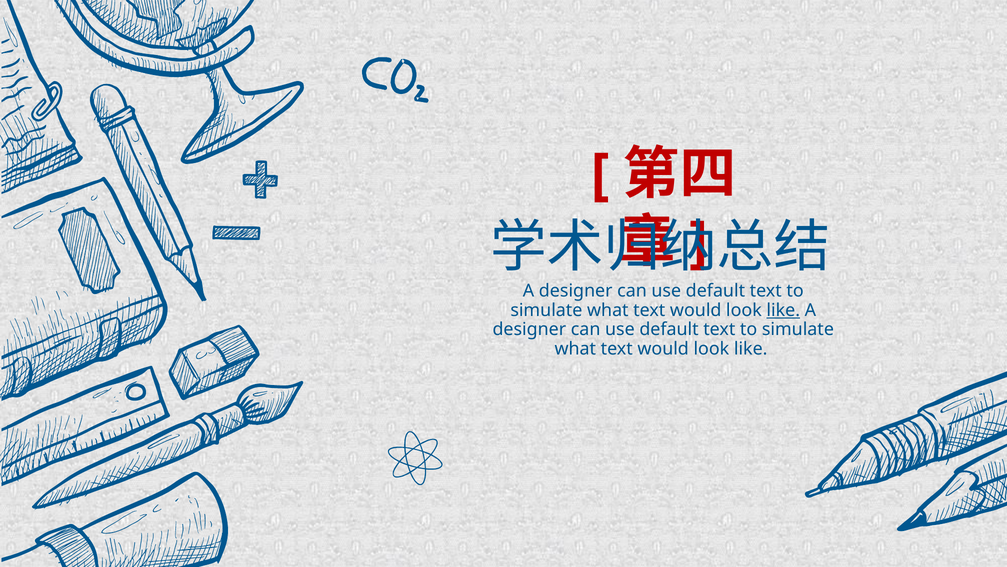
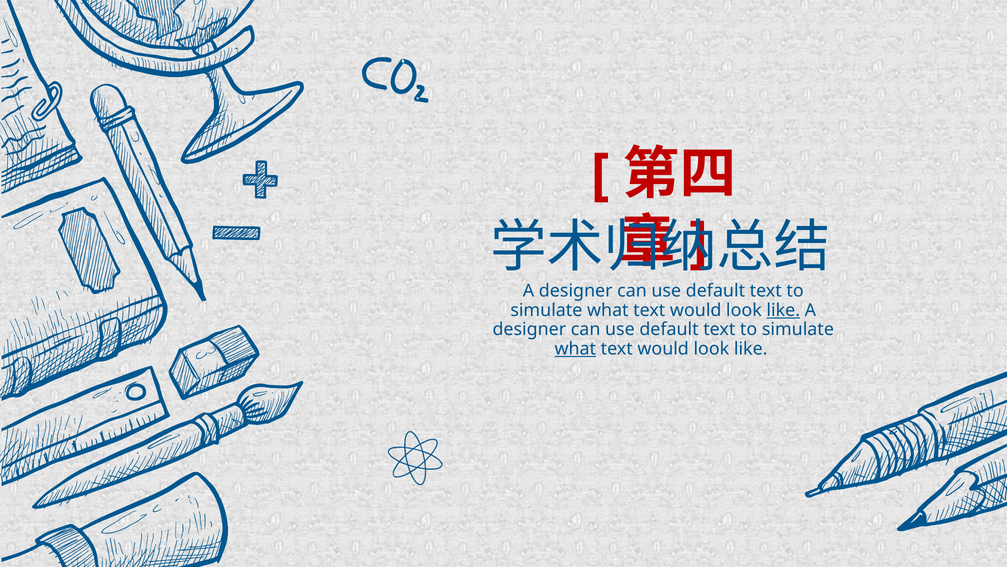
what at (575, 348) underline: none -> present
